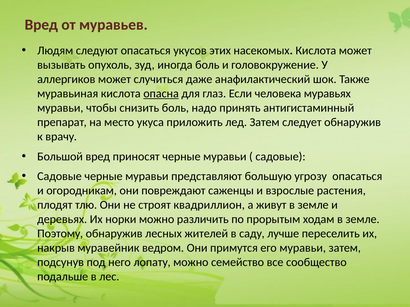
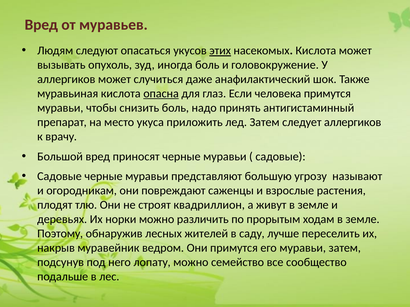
этих underline: none -> present
человека муравьях: муравьях -> примутся
следует обнаружив: обнаружив -> аллергиков
угрозу опасаться: опасаться -> называют
